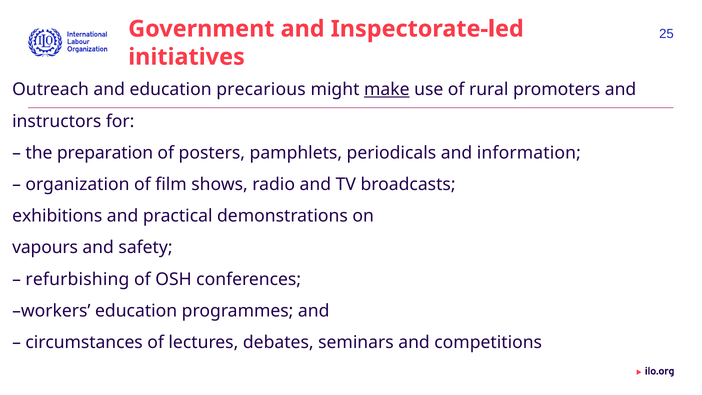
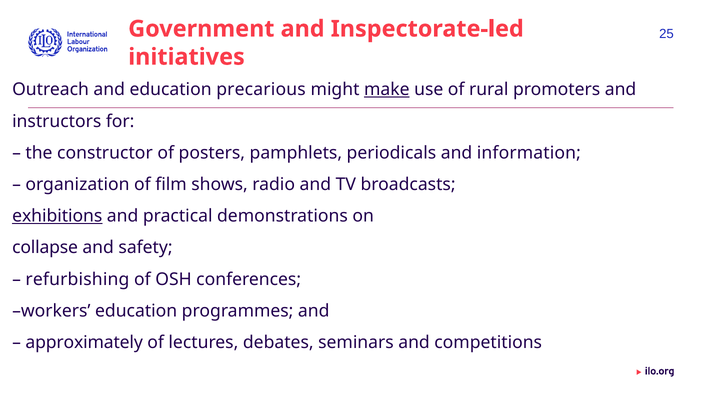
preparation: preparation -> constructor
exhibitions underline: none -> present
vapours: vapours -> collapse
circumstances: circumstances -> approximately
